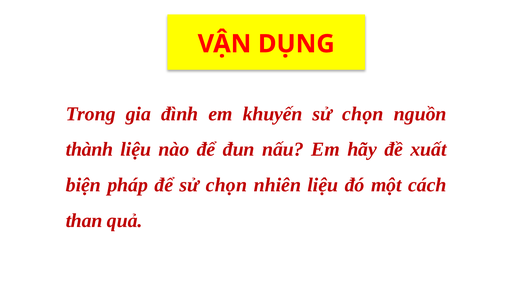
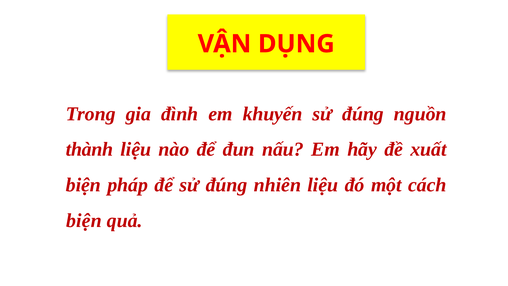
chọn at (363, 114): chọn -> đúng
để sử chọn: chọn -> đúng
than at (84, 220): than -> biện
